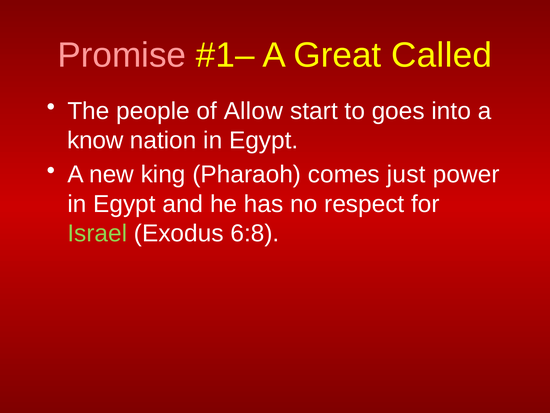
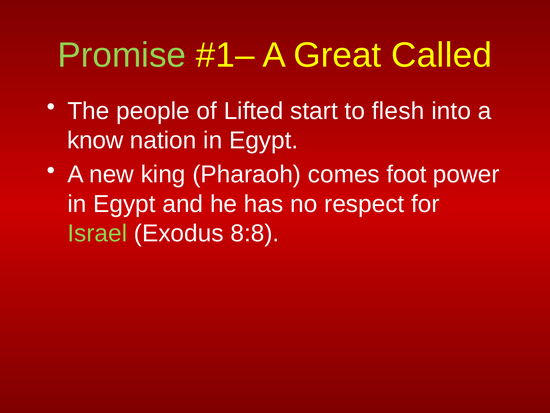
Promise colour: pink -> light green
Allow: Allow -> Lifted
goes: goes -> flesh
just: just -> foot
6:8: 6:8 -> 8:8
